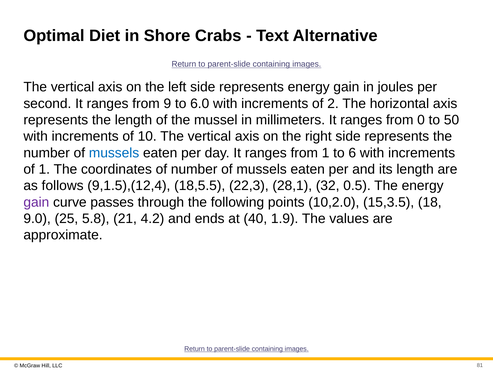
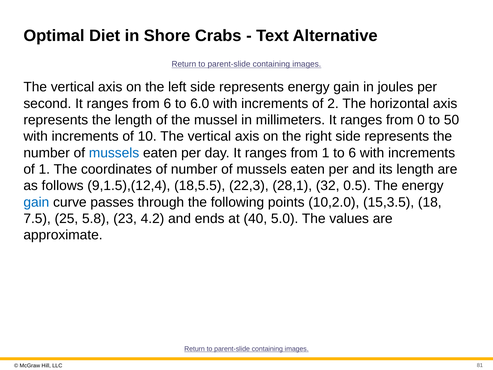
from 9: 9 -> 6
gain at (36, 202) colour: purple -> blue
9.0: 9.0 -> 7.5
21: 21 -> 23
1.9: 1.9 -> 5.0
